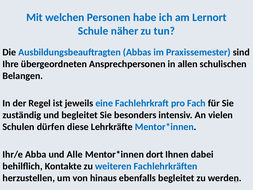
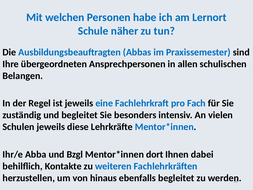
Schulen dürfen: dürfen -> jeweils
Alle: Alle -> Bzgl
